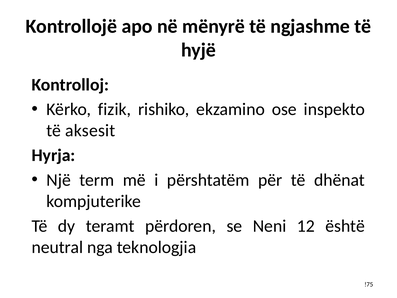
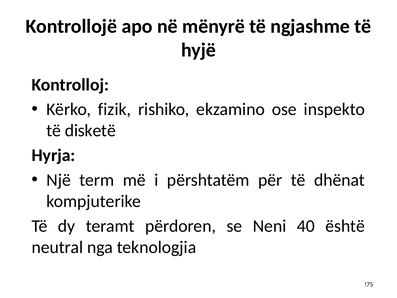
aksesit: aksesit -> disketë
12: 12 -> 40
